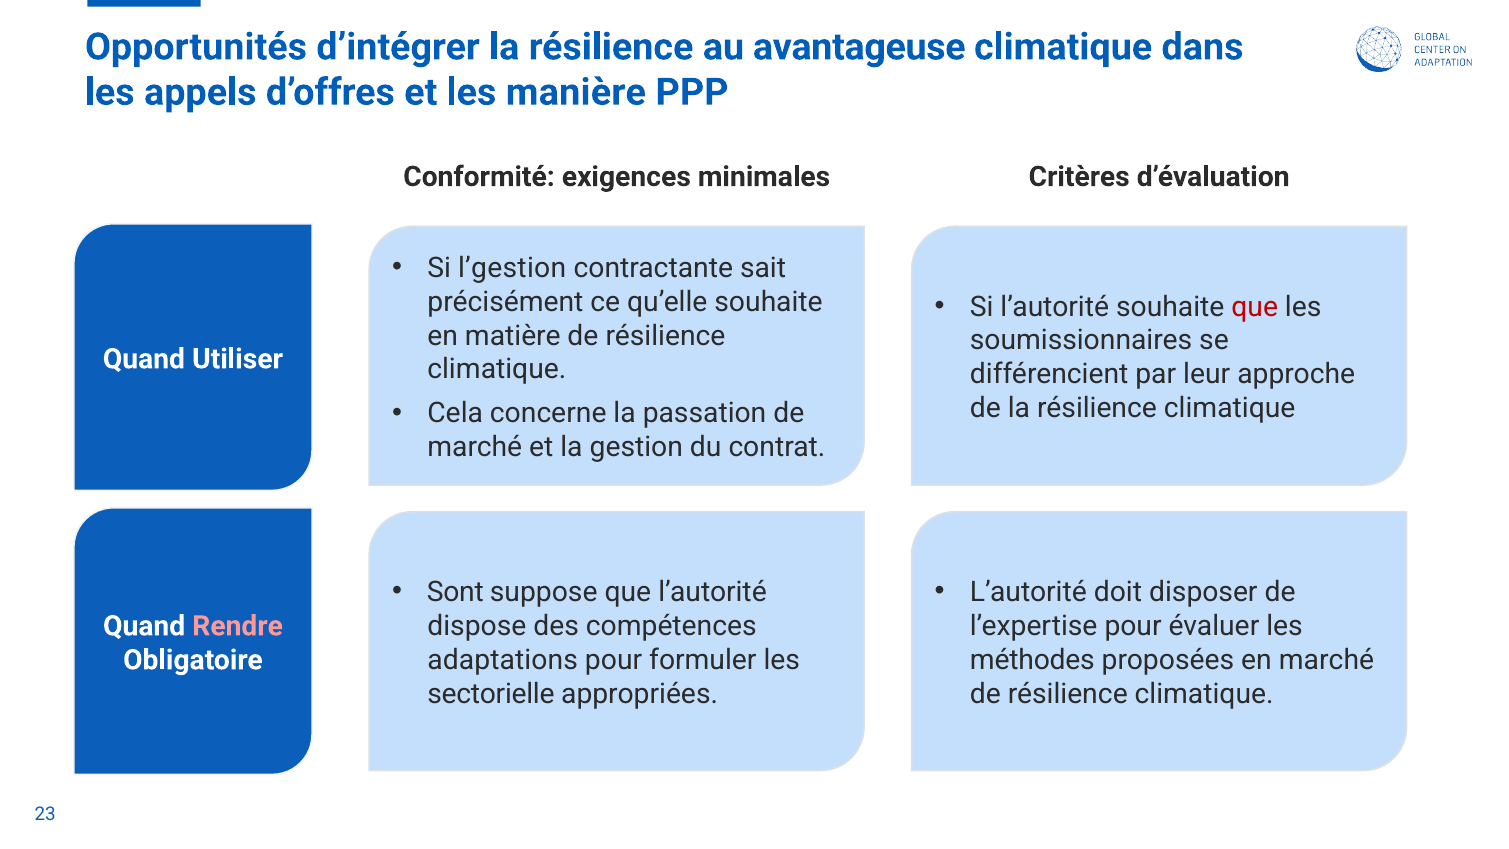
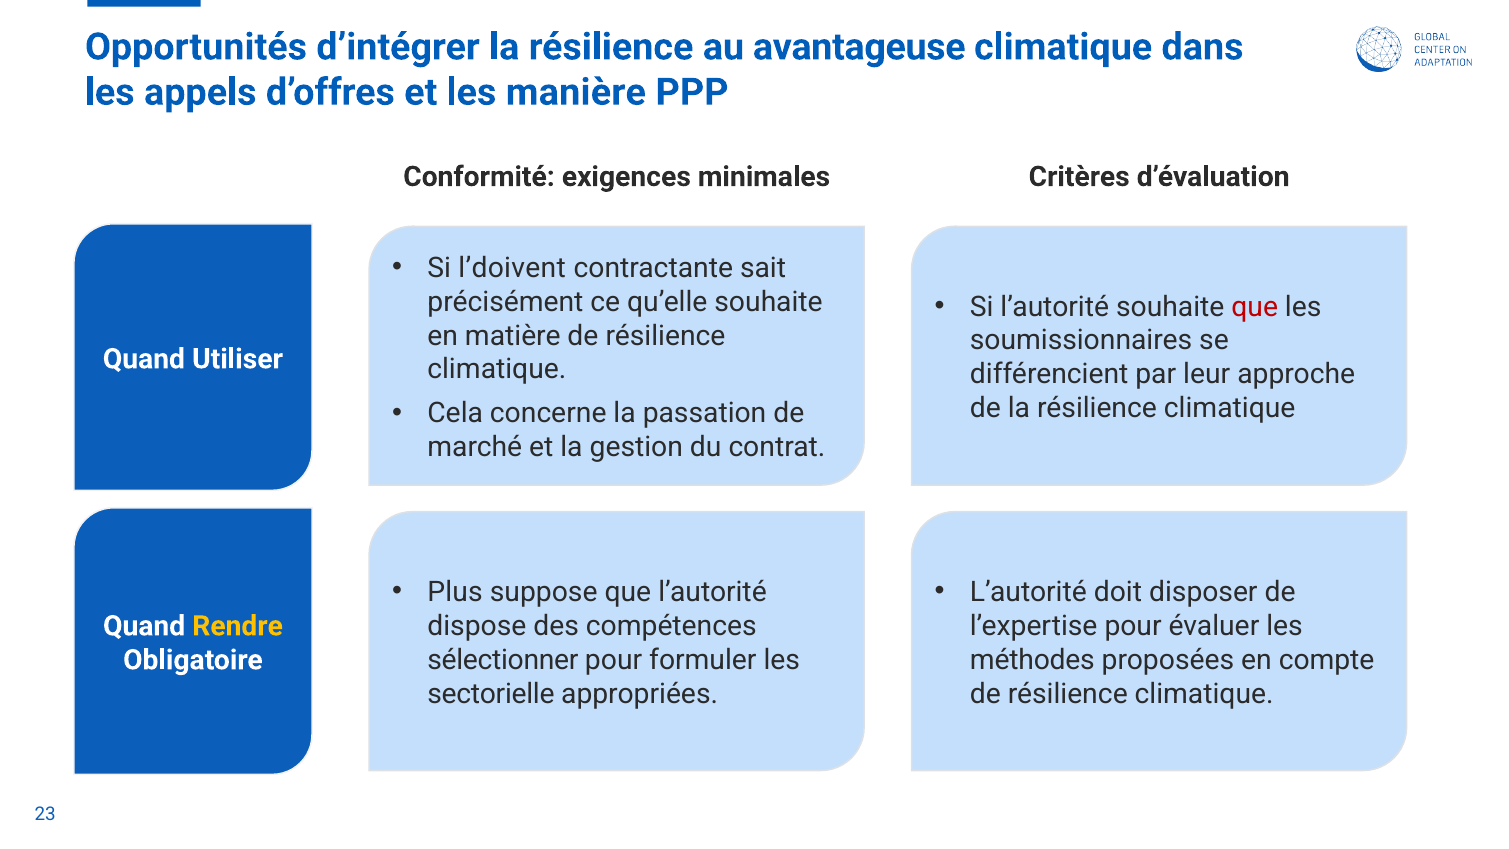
l’gestion: l’gestion -> l’doivent
Sont: Sont -> Plus
Rendre colour: pink -> yellow
adaptations: adaptations -> sélectionner
en marché: marché -> compte
